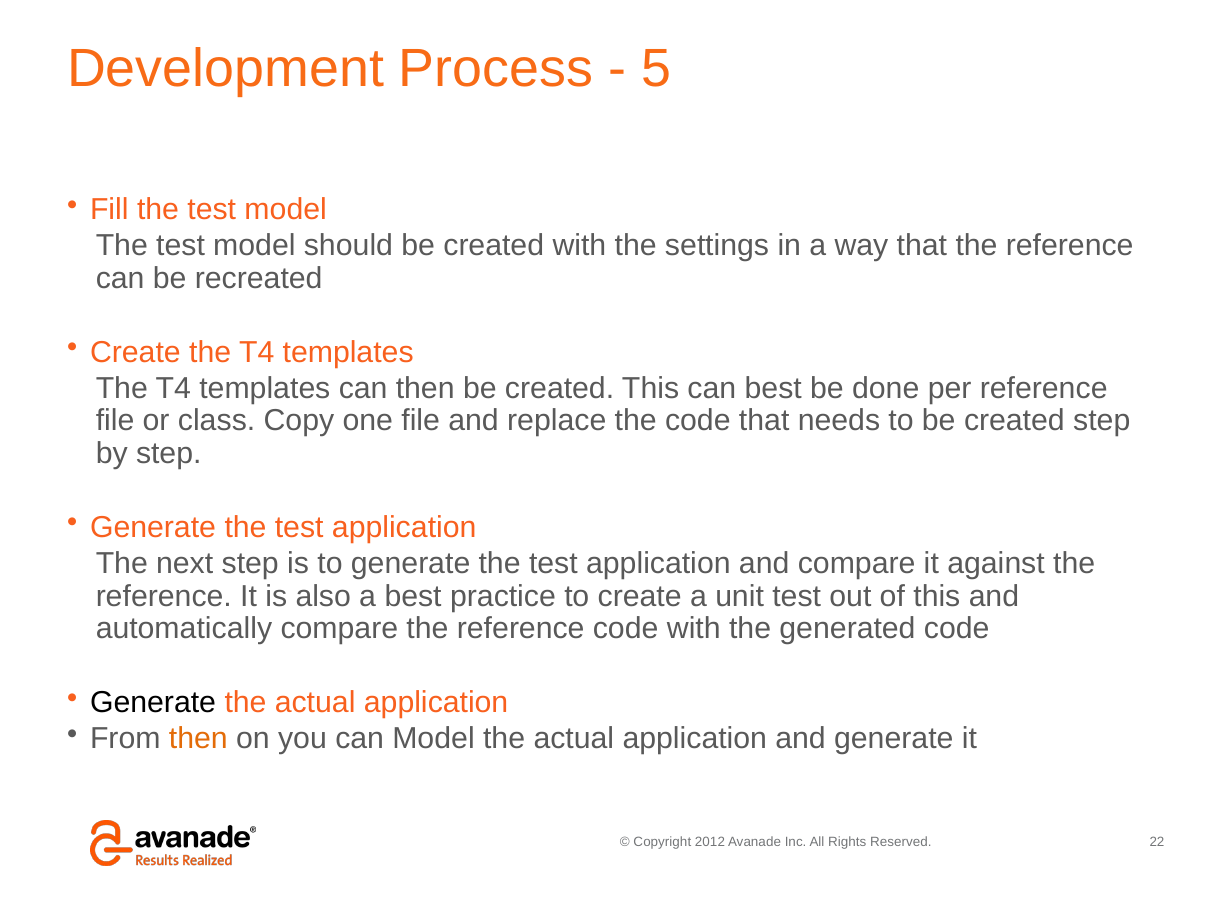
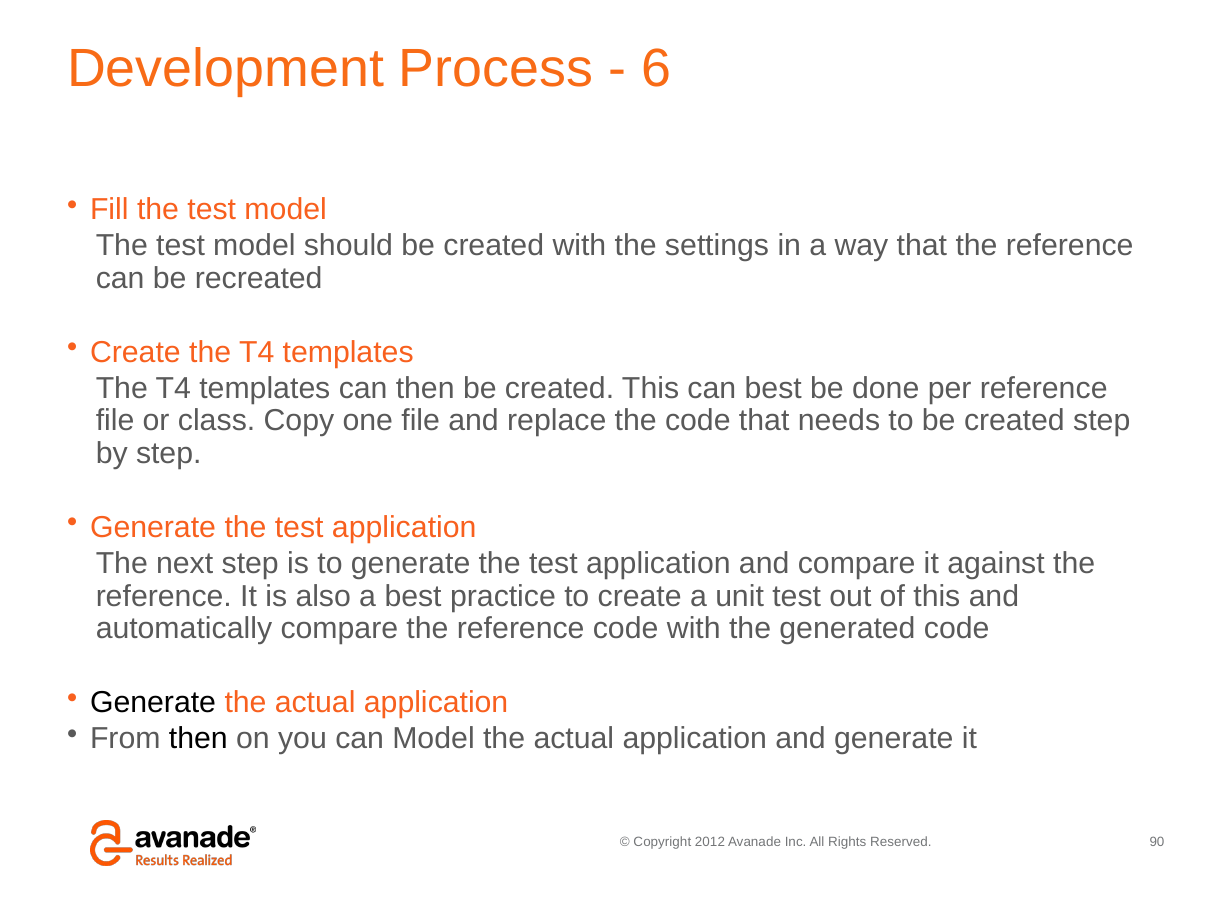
5: 5 -> 6
then at (198, 738) colour: orange -> black
22: 22 -> 90
